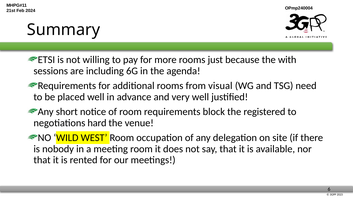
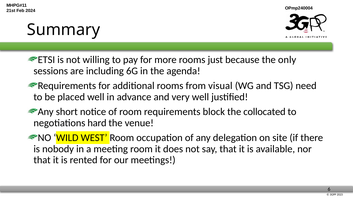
with: with -> only
registered: registered -> collocated
